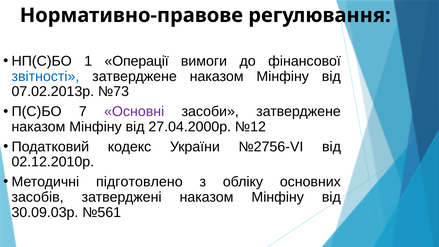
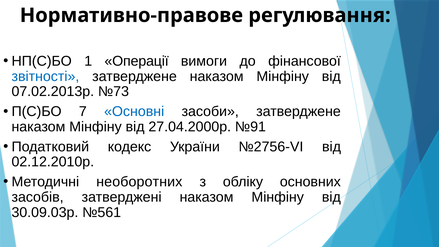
Основні colour: purple -> blue
№12: №12 -> №91
підготовлено: підготовлено -> необоротних
